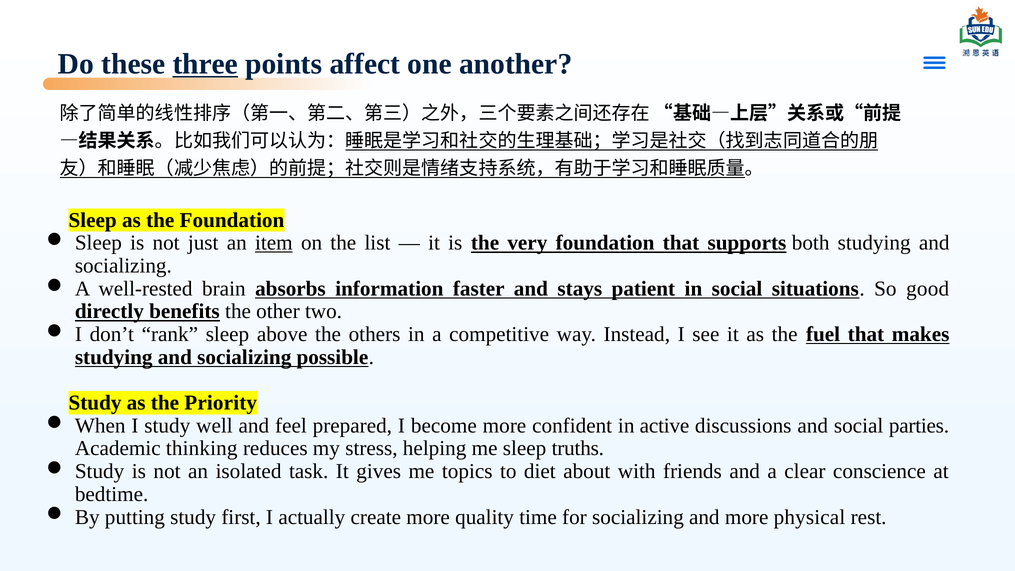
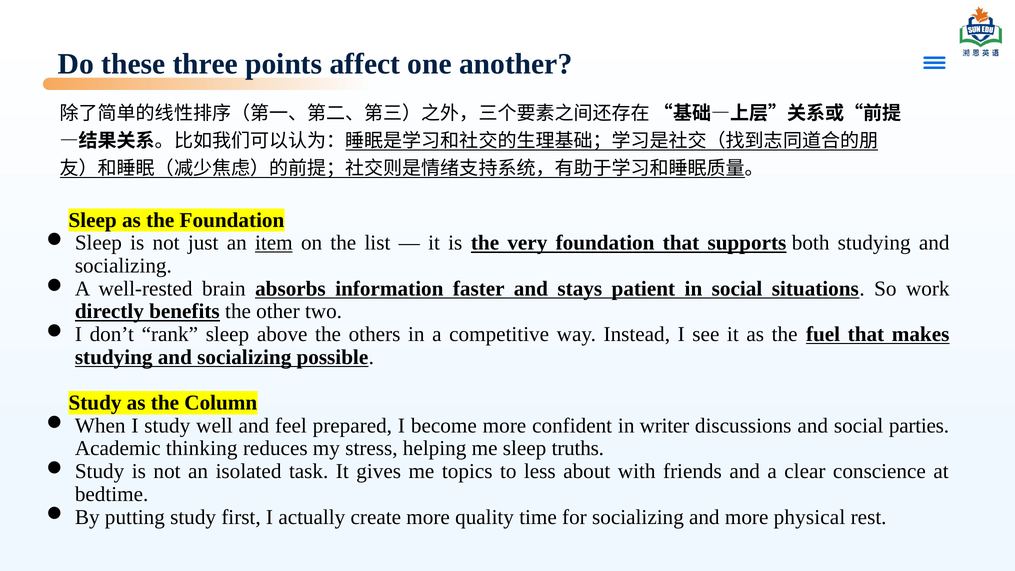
three underline: present -> none
good: good -> work
Priority: Priority -> Column
active: active -> writer
diet: diet -> less
